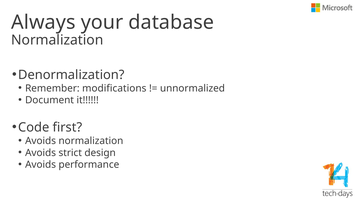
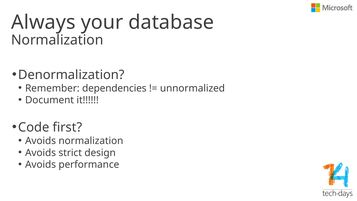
modifications: modifications -> dependencies
